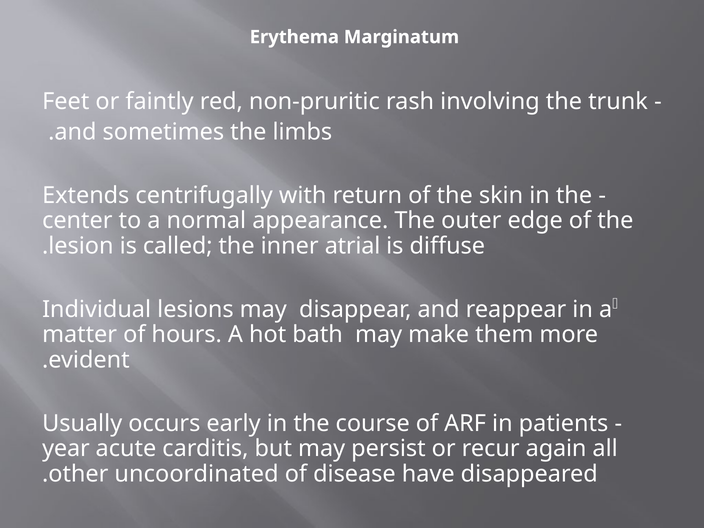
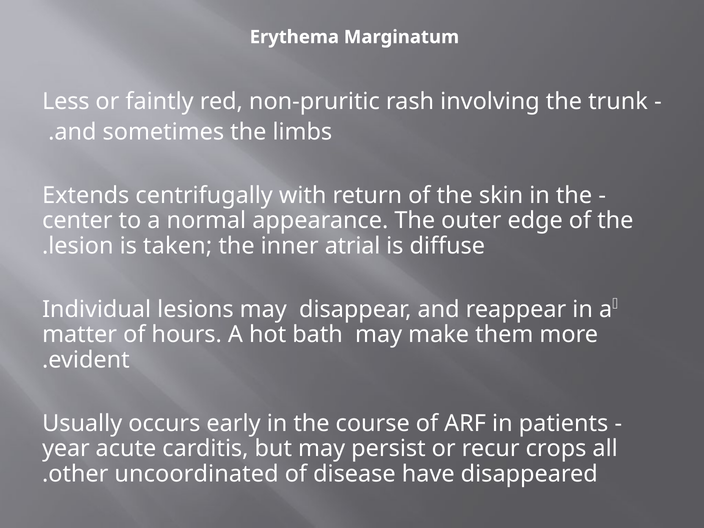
Feet: Feet -> Less
called: called -> taken
again: again -> crops
